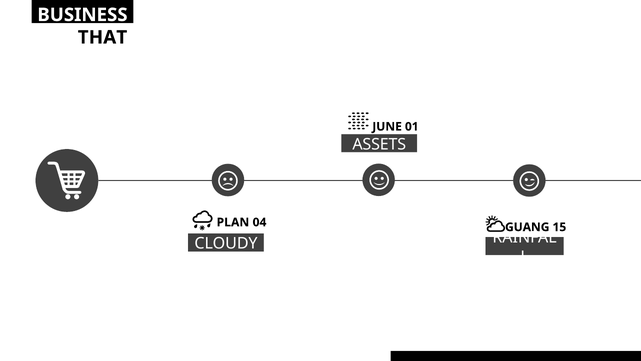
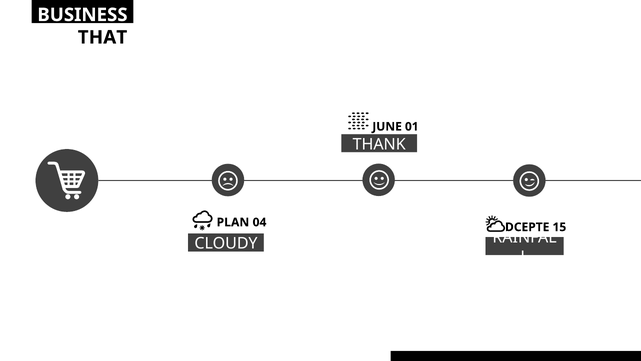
ASSETS: ASSETS -> THANK
GUANG: GUANG -> DCEPTE
